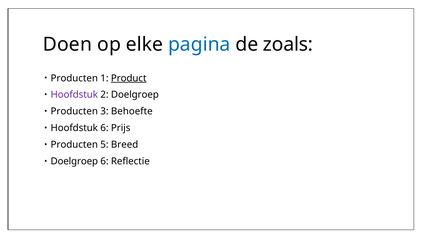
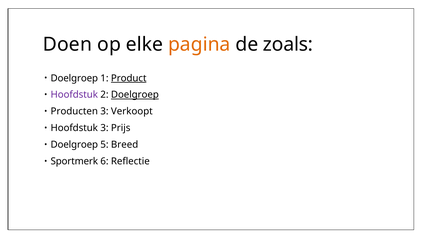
pagina colour: blue -> orange
Producten at (74, 78): Producten -> Doelgroep
Doelgroep at (135, 95) underline: none -> present
Behoefte: Behoefte -> Verkoopt
Hoofdstuk 6: 6 -> 3
Producten at (74, 144): Producten -> Doelgroep
Doelgroep at (74, 161): Doelgroep -> Sportmerk
